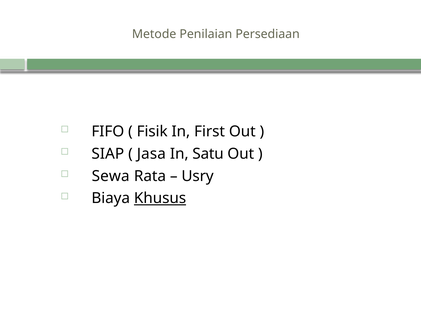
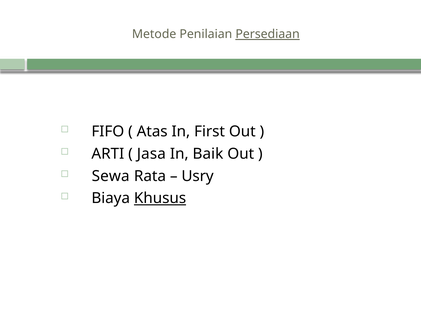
Persediaan underline: none -> present
Fisik: Fisik -> Atas
SIAP: SIAP -> ARTI
Satu: Satu -> Baik
